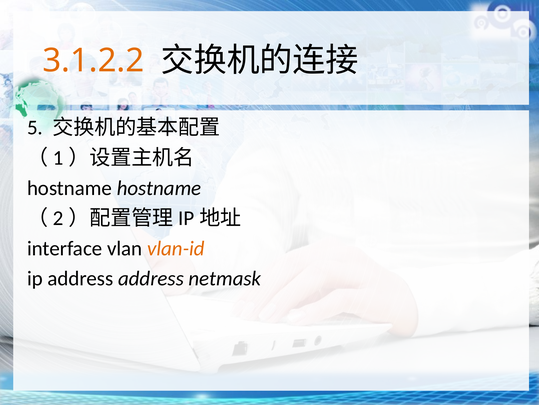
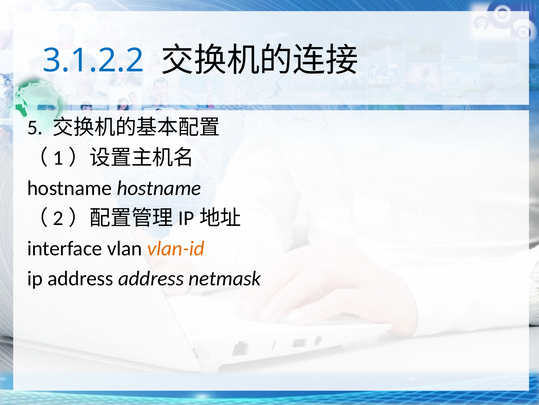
3.1.2.2 colour: orange -> blue
